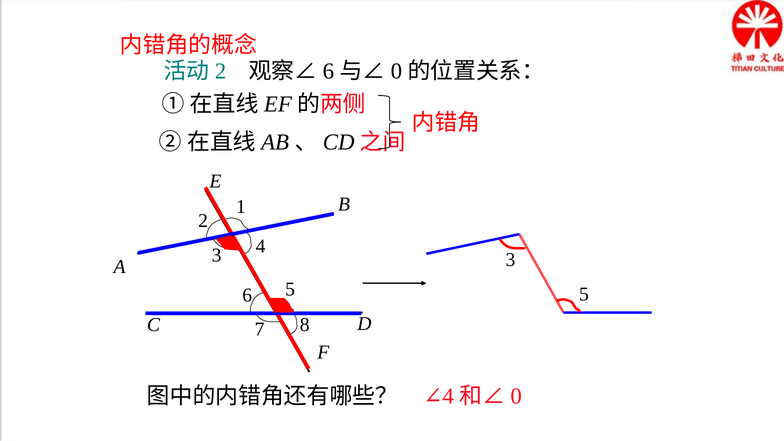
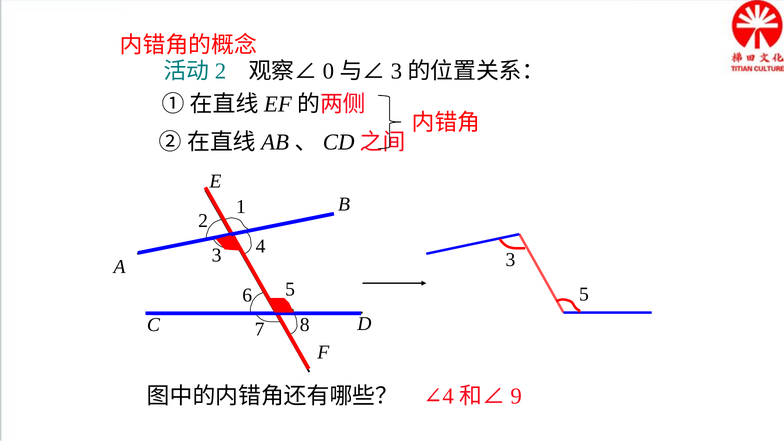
6 at (328, 71): 6 -> 0
0 at (396, 71): 0 -> 3
0 at (516, 396): 0 -> 9
